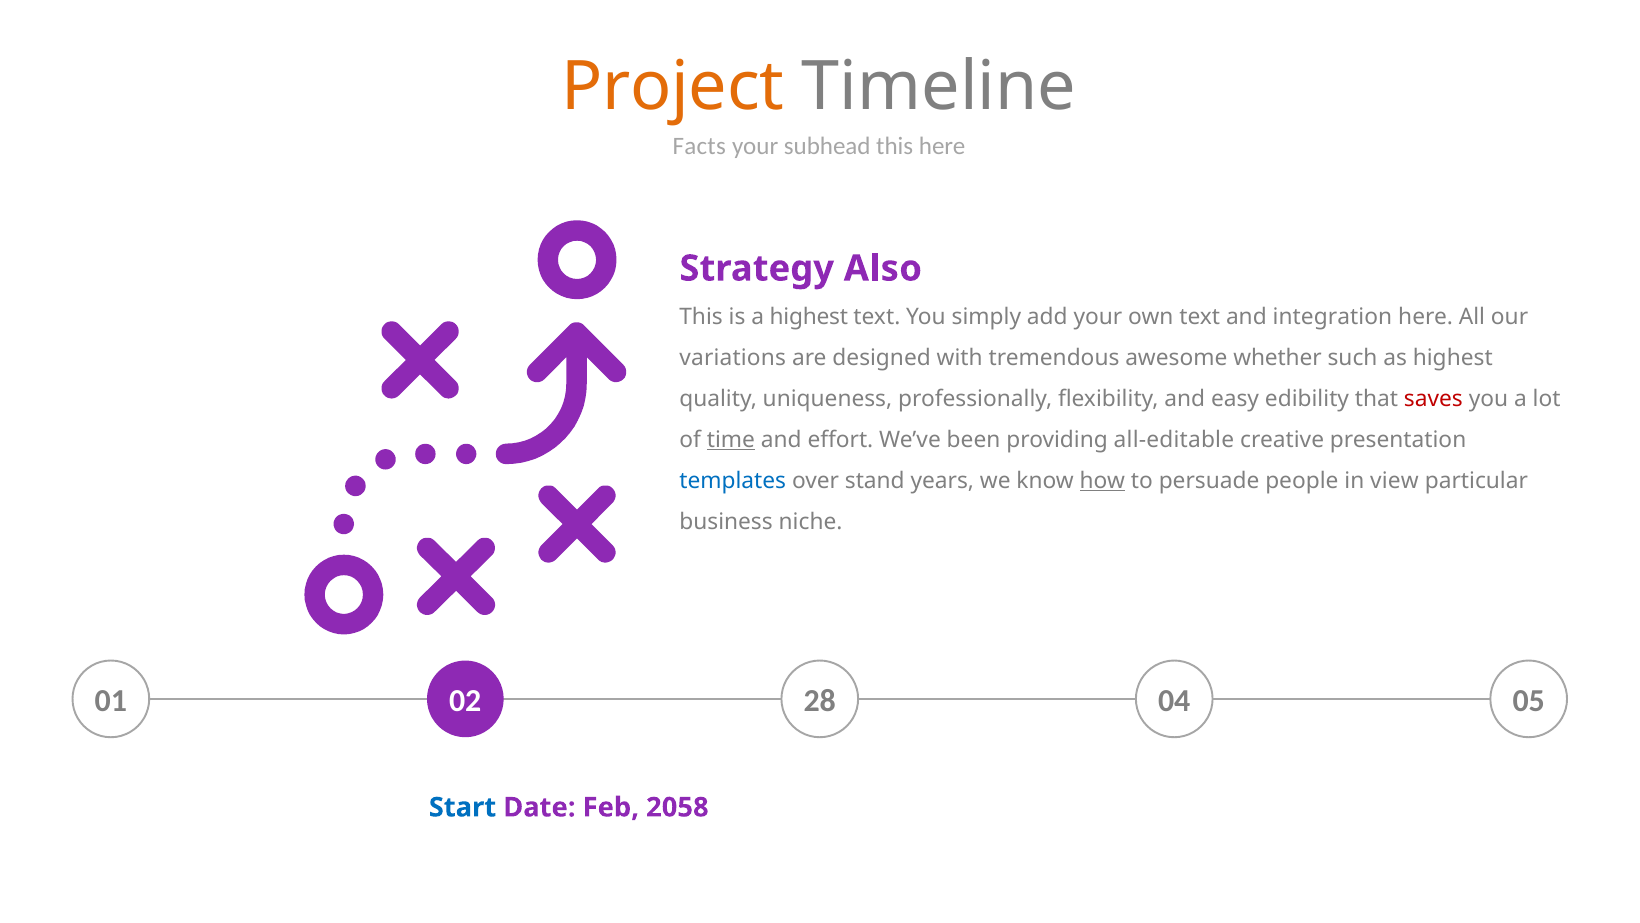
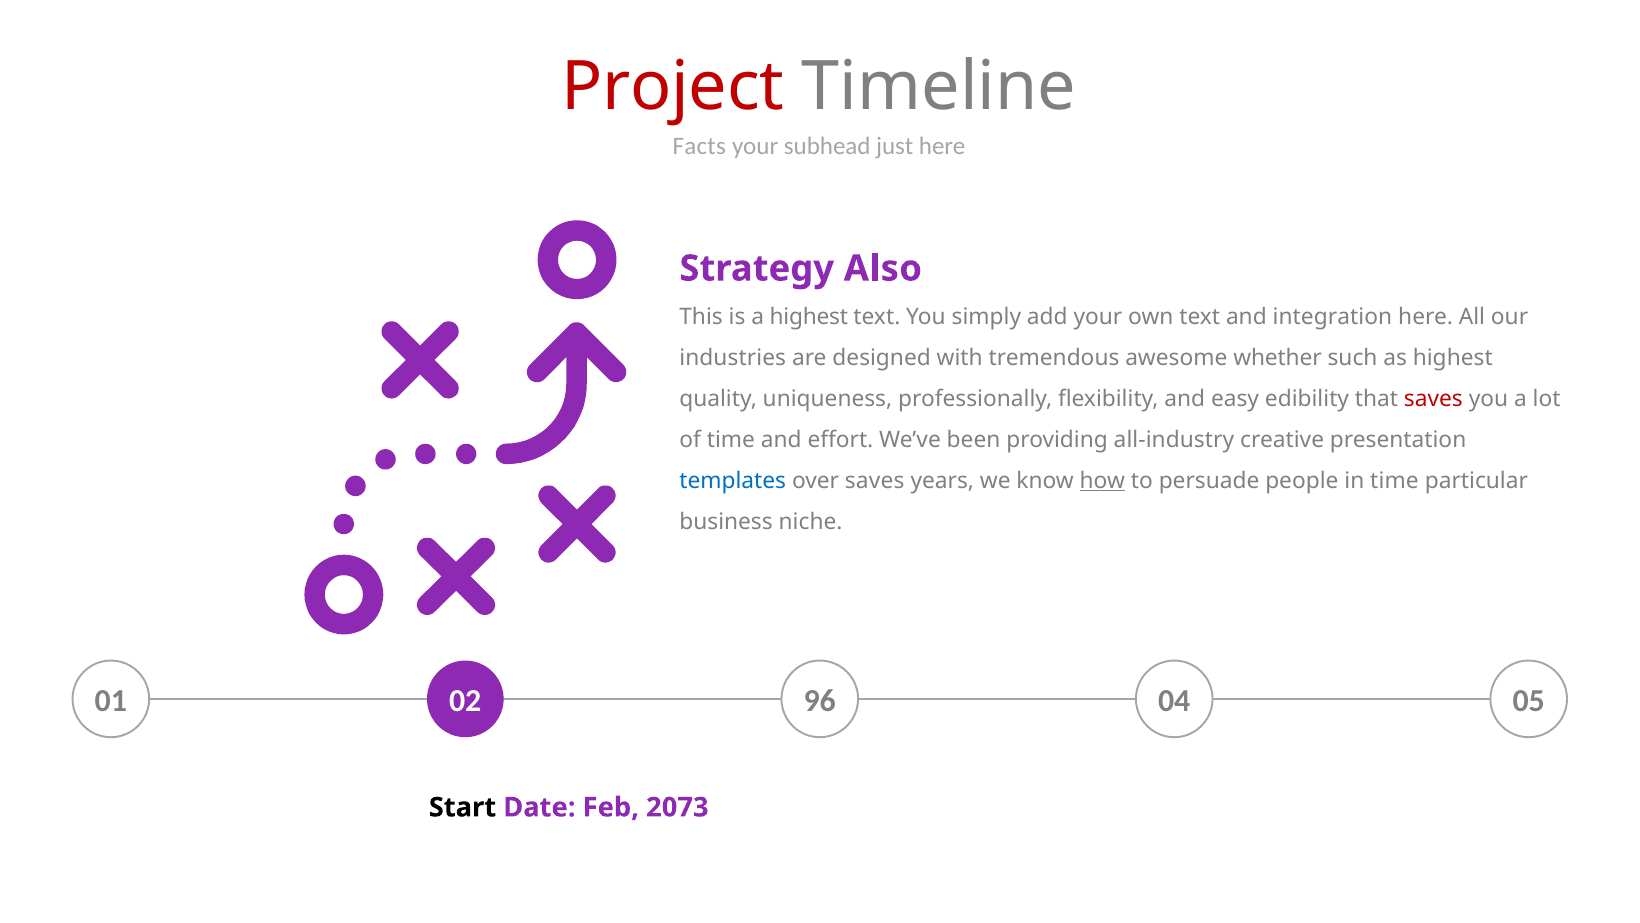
Project colour: orange -> red
subhead this: this -> just
variations: variations -> industries
time at (731, 440) underline: present -> none
all-editable: all-editable -> all-industry
over stand: stand -> saves
in view: view -> time
28: 28 -> 96
Start colour: blue -> black
2058: 2058 -> 2073
